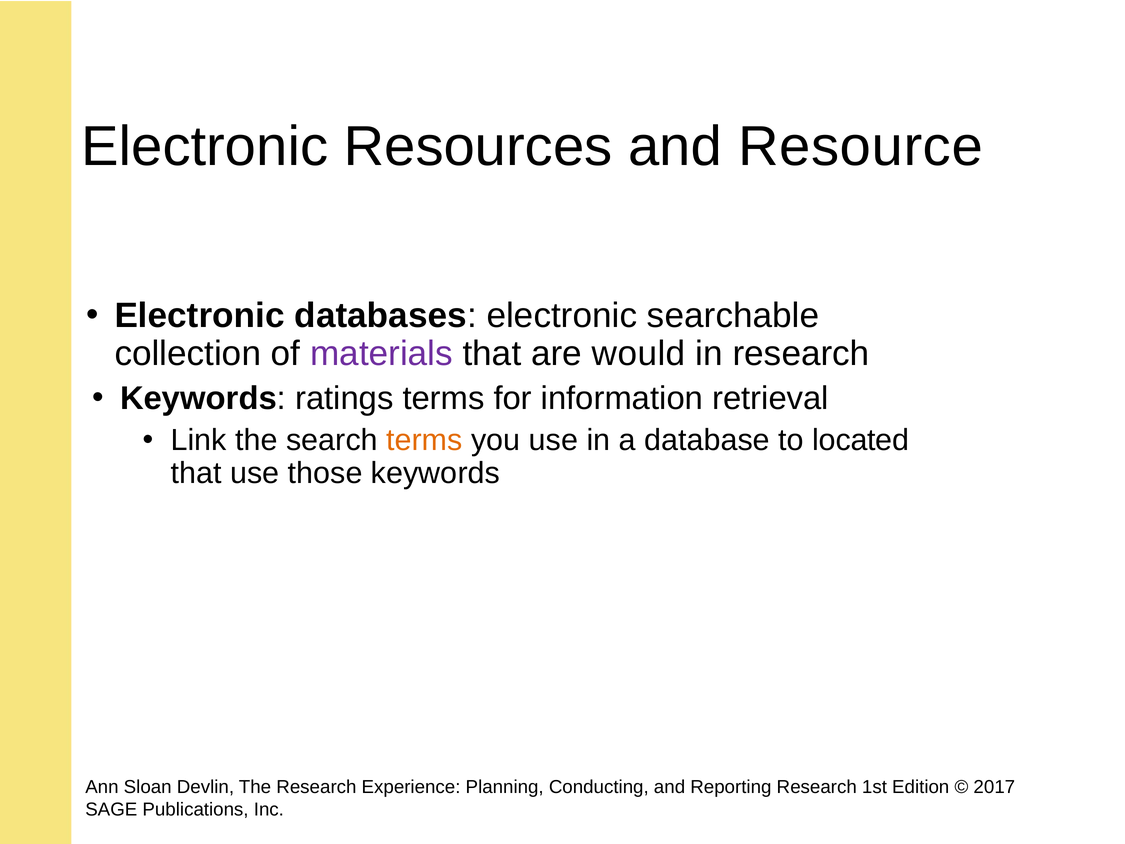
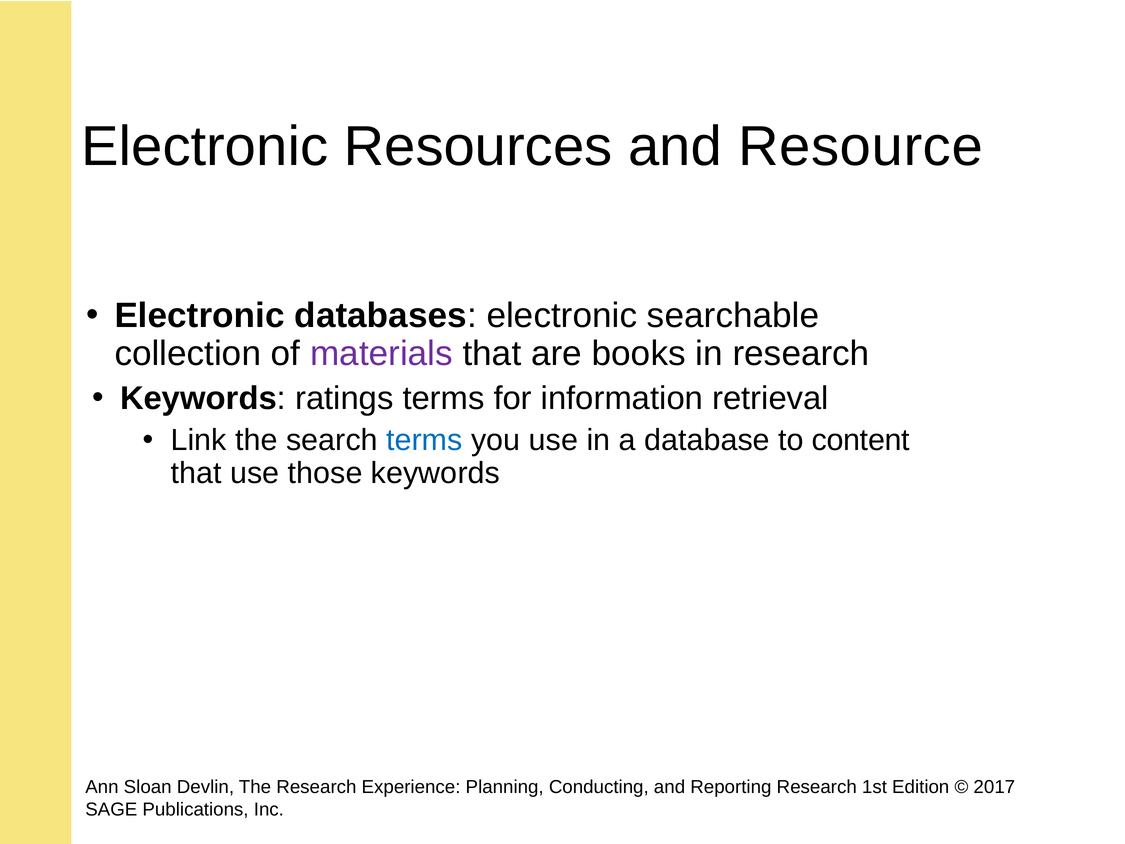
would: would -> books
terms at (424, 440) colour: orange -> blue
located: located -> content
